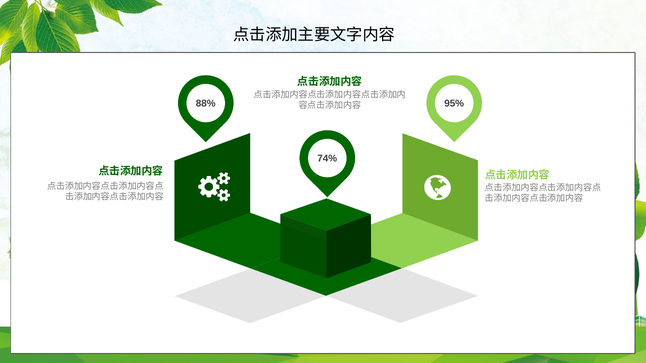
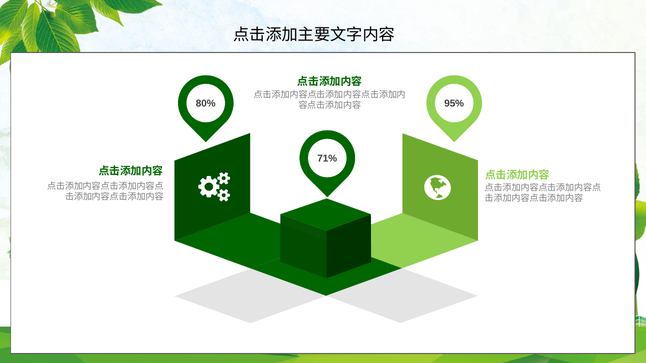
88%: 88% -> 80%
74%: 74% -> 71%
